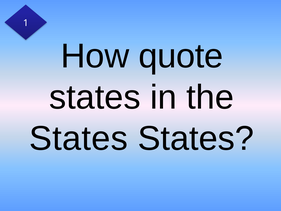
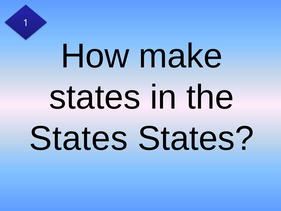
quote: quote -> make
